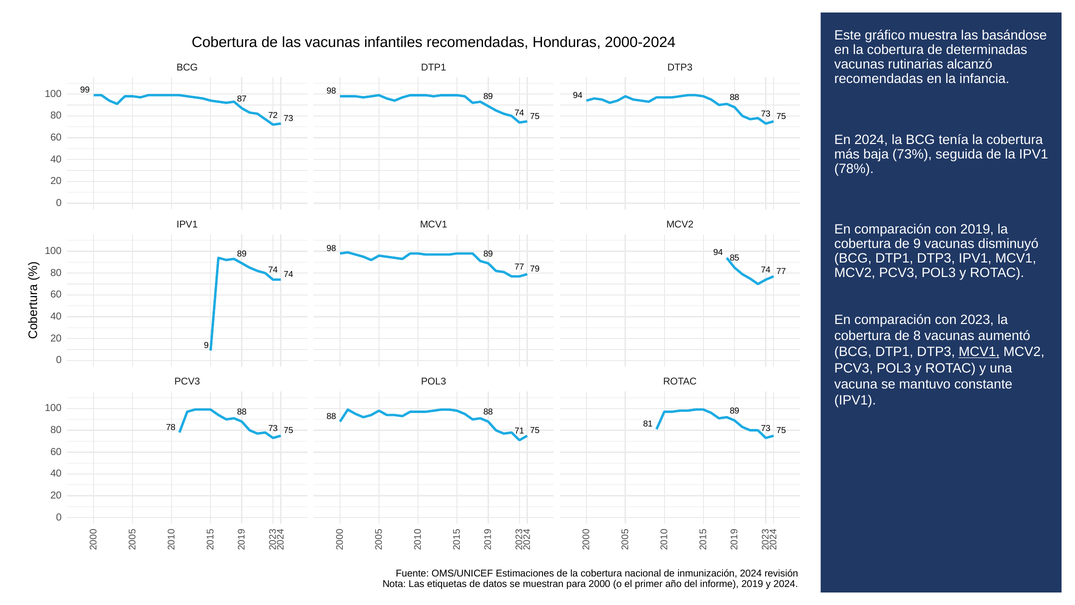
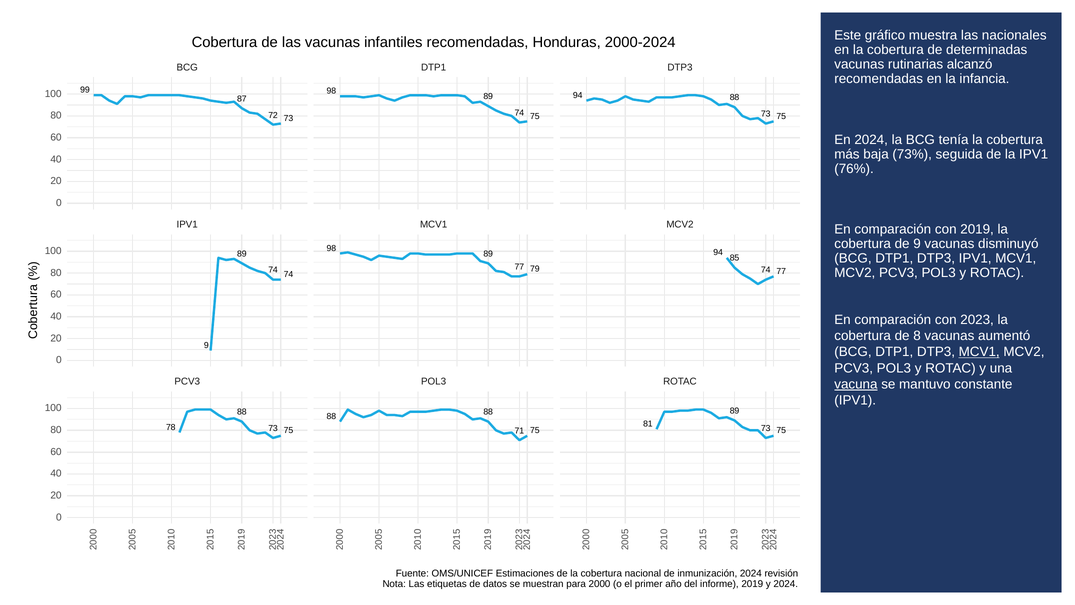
basándose: basándose -> nacionales
78%: 78% -> 76%
vacuna underline: none -> present
